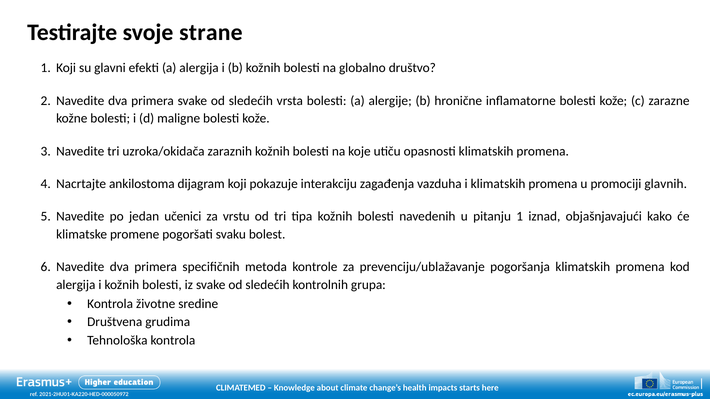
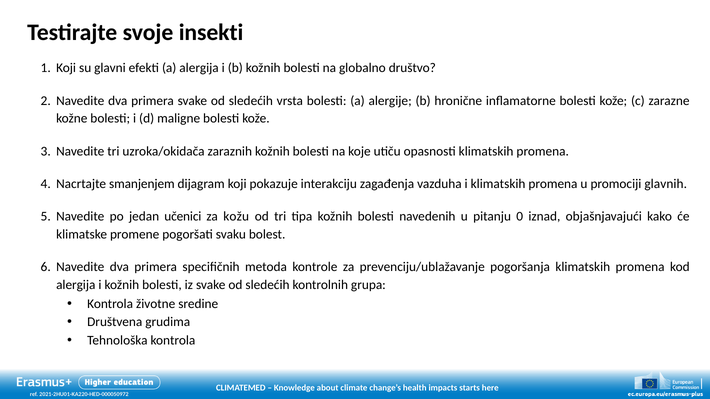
strane: strane -> insekti
ankilostoma: ankilostoma -> smanjenjem
vrstu: vrstu -> kožu
pitanju 1: 1 -> 0
